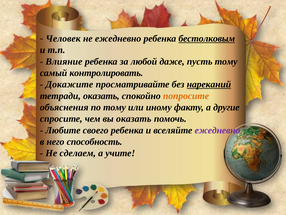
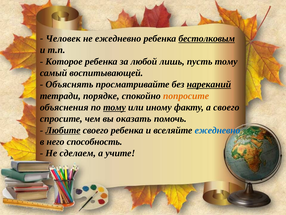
Влияние: Влияние -> Которое
даже: даже -> лишь
контролировать: контролировать -> воспитывающей
Докажите: Докажите -> Объяснять
тетради оказать: оказать -> порядке
тому at (115, 107) underline: none -> present
а другие: другие -> своего
Любите underline: none -> present
ежедневно at (217, 130) colour: purple -> blue
